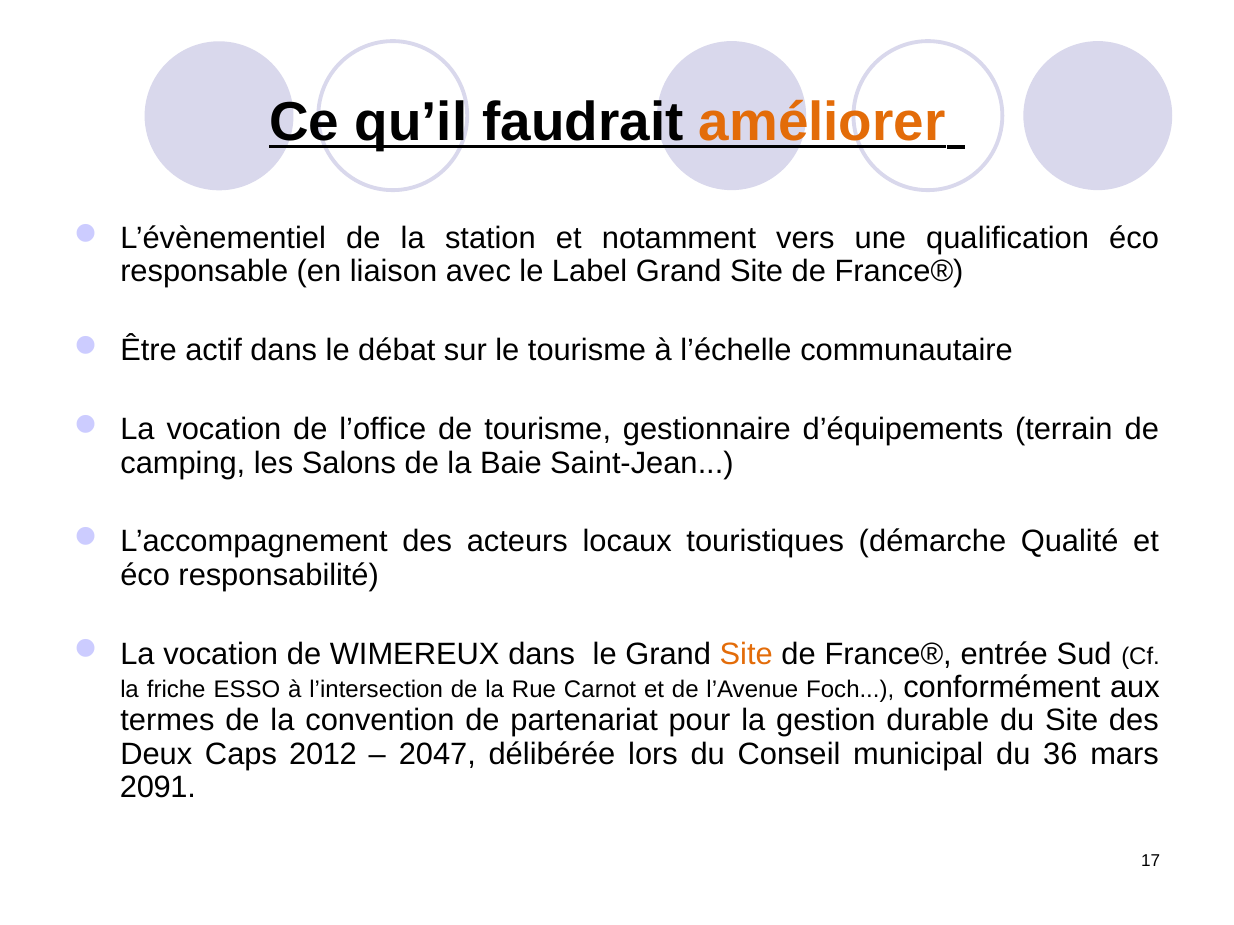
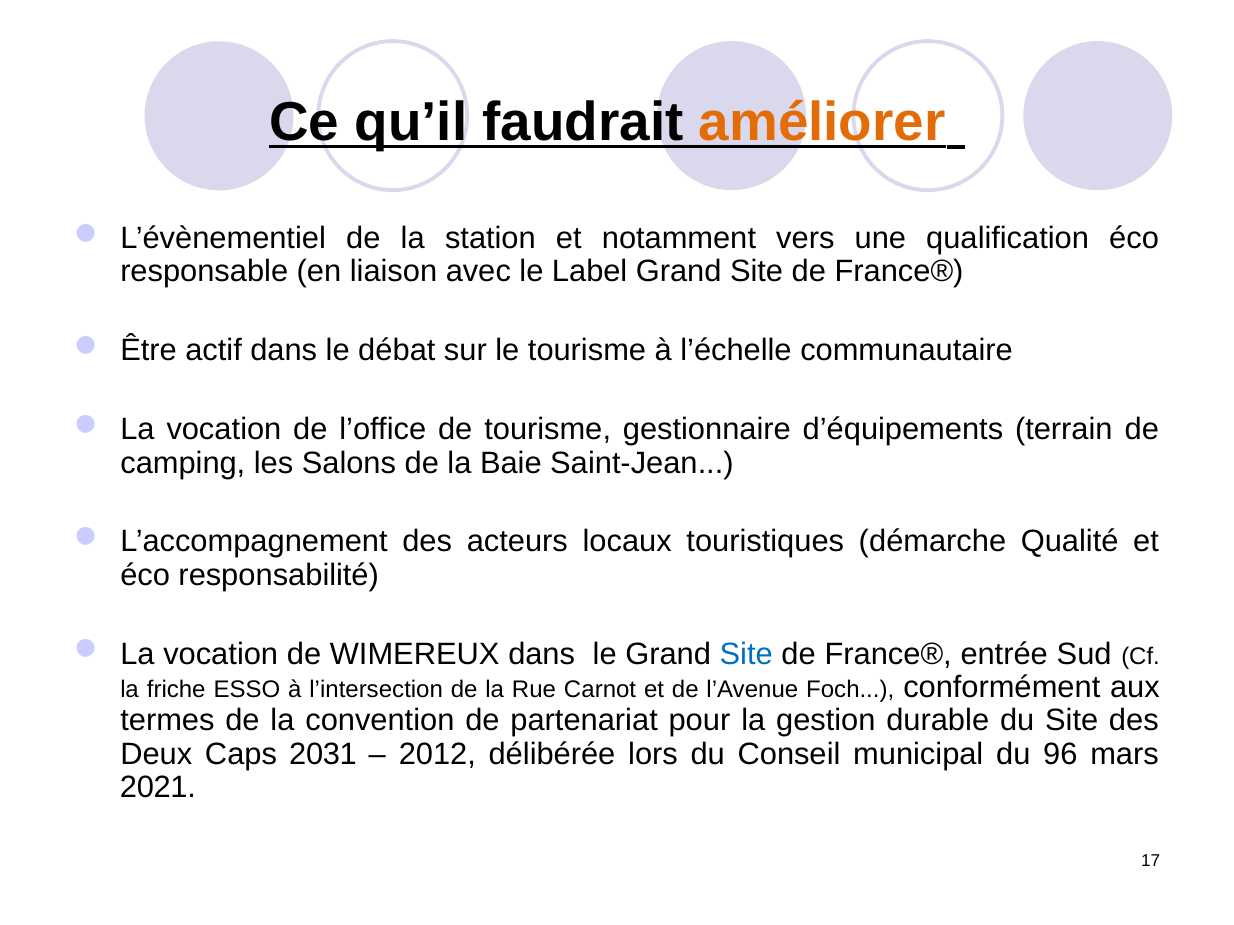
Site at (746, 654) colour: orange -> blue
2012: 2012 -> 2031
2047: 2047 -> 2012
36: 36 -> 96
2091: 2091 -> 2021
